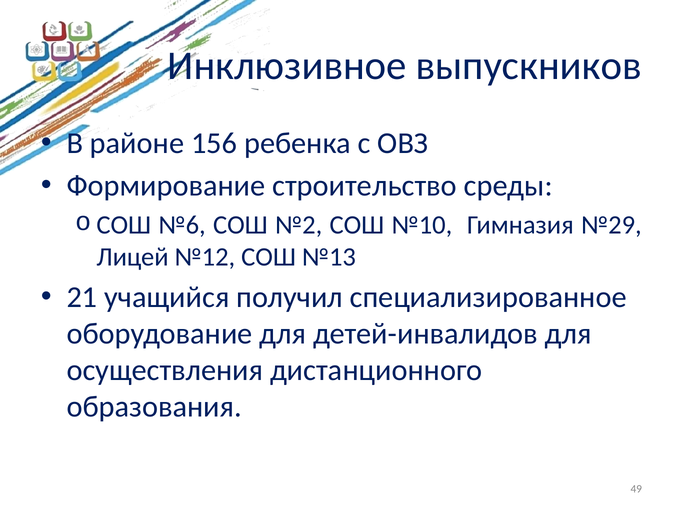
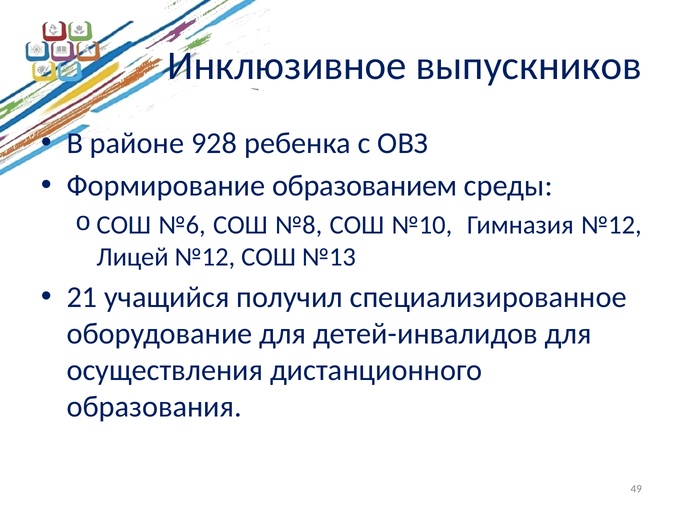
156: 156 -> 928
строительство: строительство -> образованием
№2: №2 -> №8
Гимназия №29: №29 -> №12
